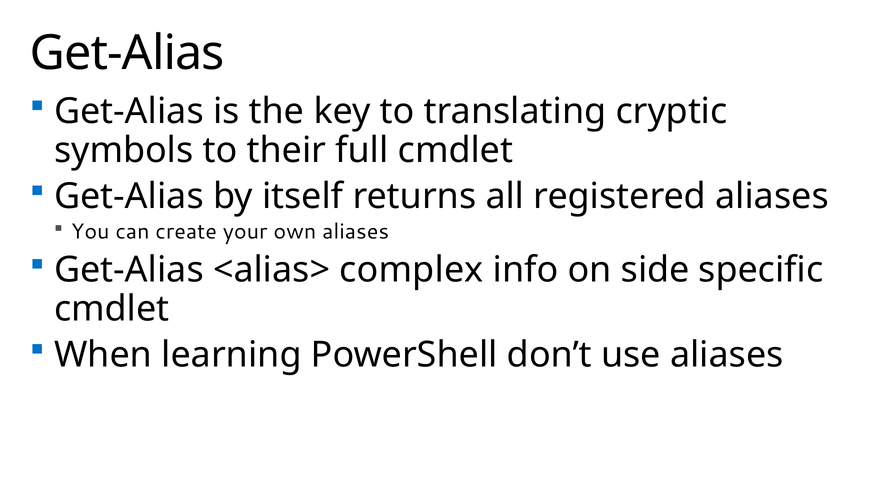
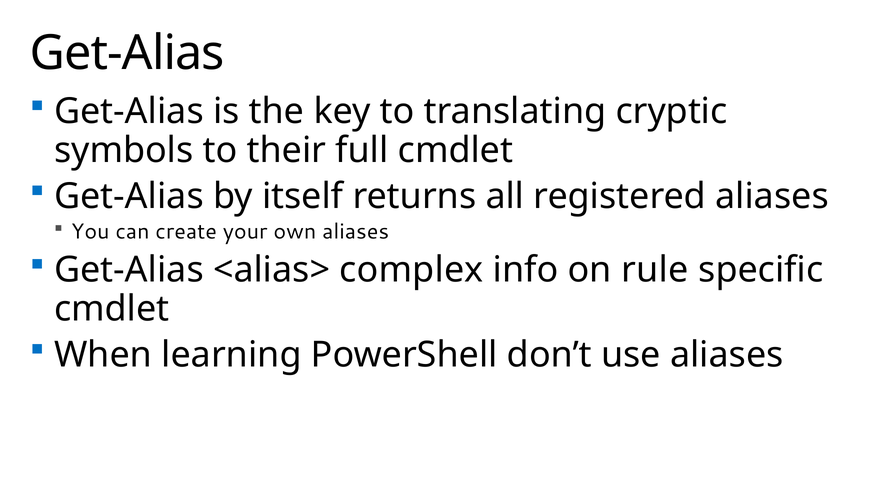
side: side -> rule
